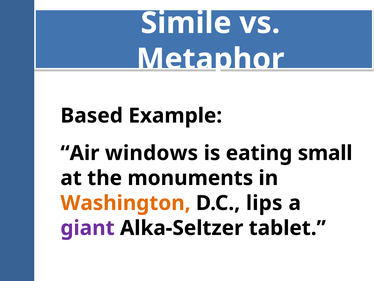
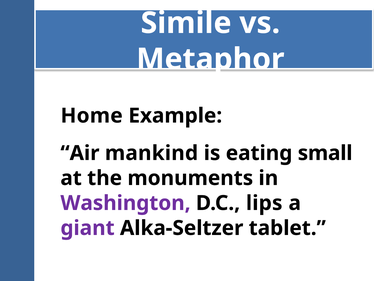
Based: Based -> Home
windows: windows -> mankind
Washington colour: orange -> purple
